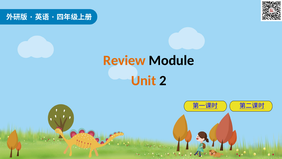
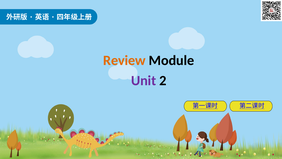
Unit colour: orange -> purple
